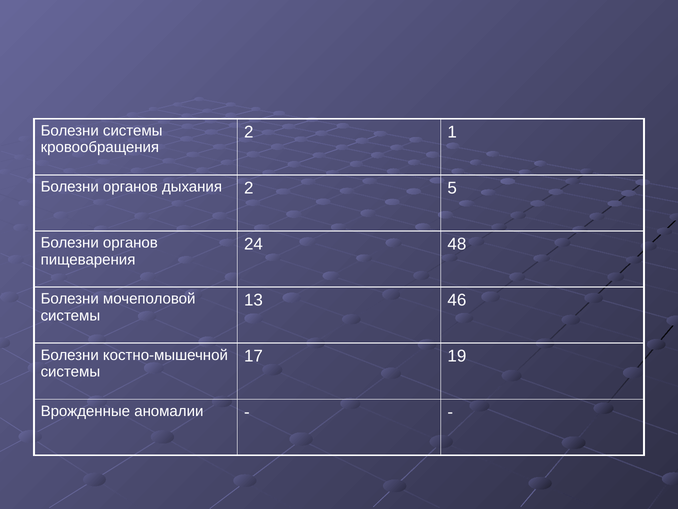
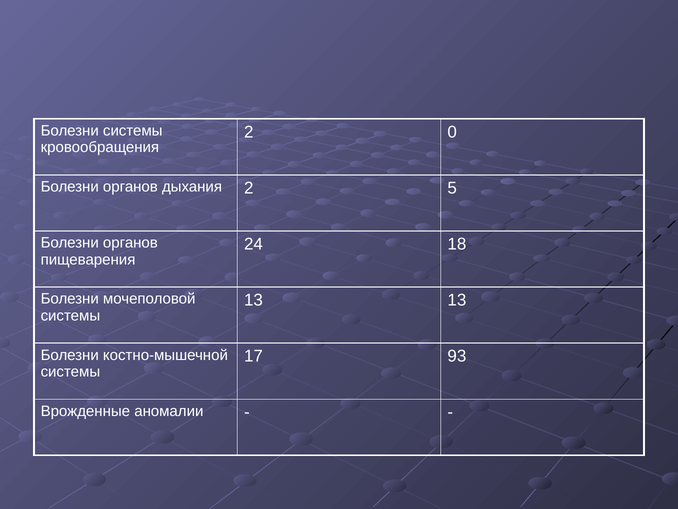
1: 1 -> 0
48: 48 -> 18
13 46: 46 -> 13
19: 19 -> 93
